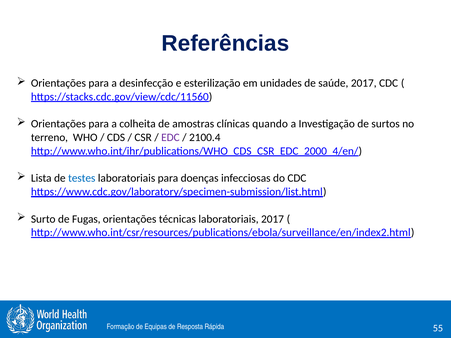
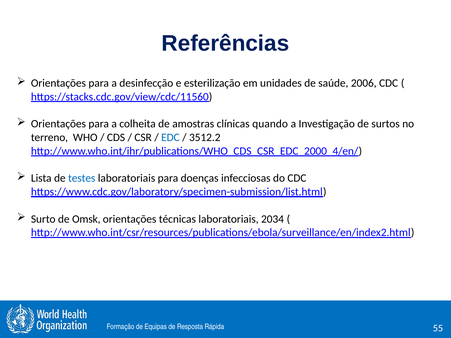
saúde 2017: 2017 -> 2006
EDC colour: purple -> blue
2100.4: 2100.4 -> 3512.2
Fugas: Fugas -> Omsk
laboratoriais 2017: 2017 -> 2034
